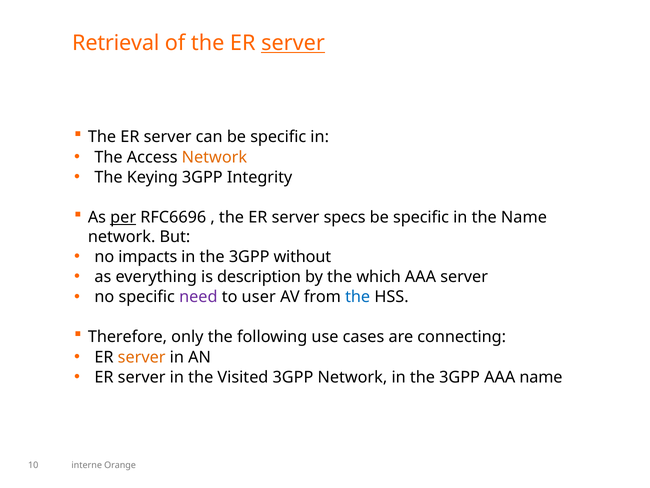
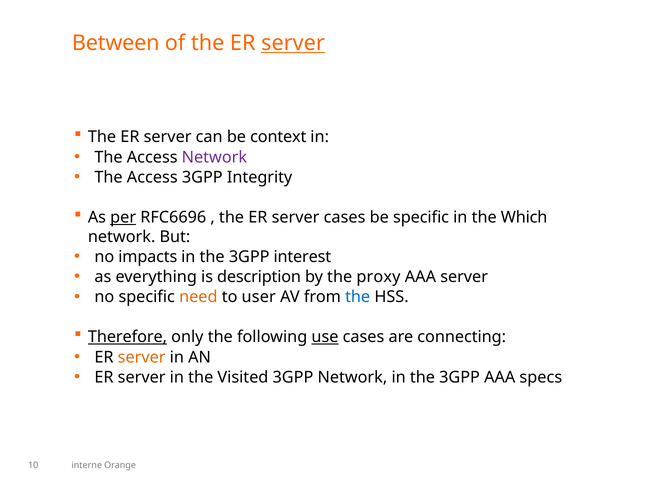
Retrieval: Retrieval -> Between
can be specific: specific -> context
Network at (214, 157) colour: orange -> purple
Keying at (152, 177): Keying -> Access
server specs: specs -> cases
the Name: Name -> Which
without: without -> interest
which: which -> proxy
need colour: purple -> orange
Therefore underline: none -> present
use underline: none -> present
AAA name: name -> specs
